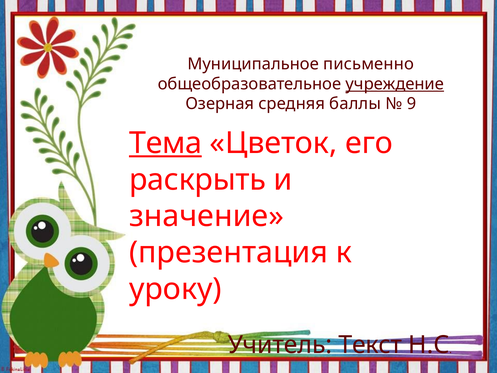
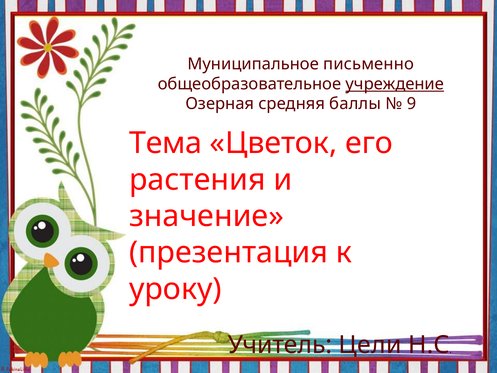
Тема underline: present -> none
раскрыть: раскрыть -> растения
Текст: Текст -> Цели
